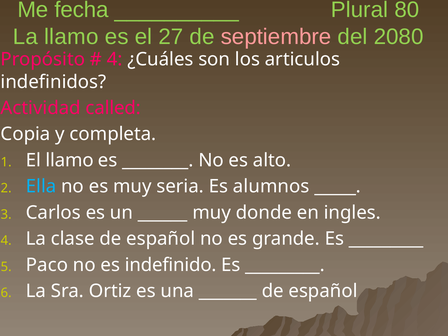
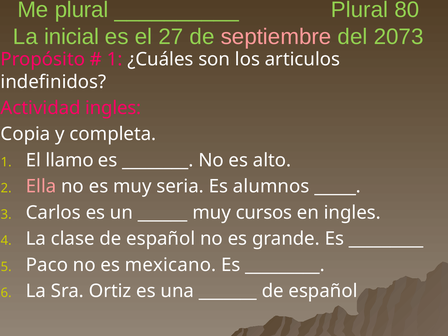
Me fecha: fecha -> plural
La llamo: llamo -> inicial
2080: 2080 -> 2073
4 at (115, 59): 4 -> 1
Actividad called: called -> ingles
Ella colour: light blue -> pink
donde: donde -> cursos
indefinido: indefinido -> mexicano
